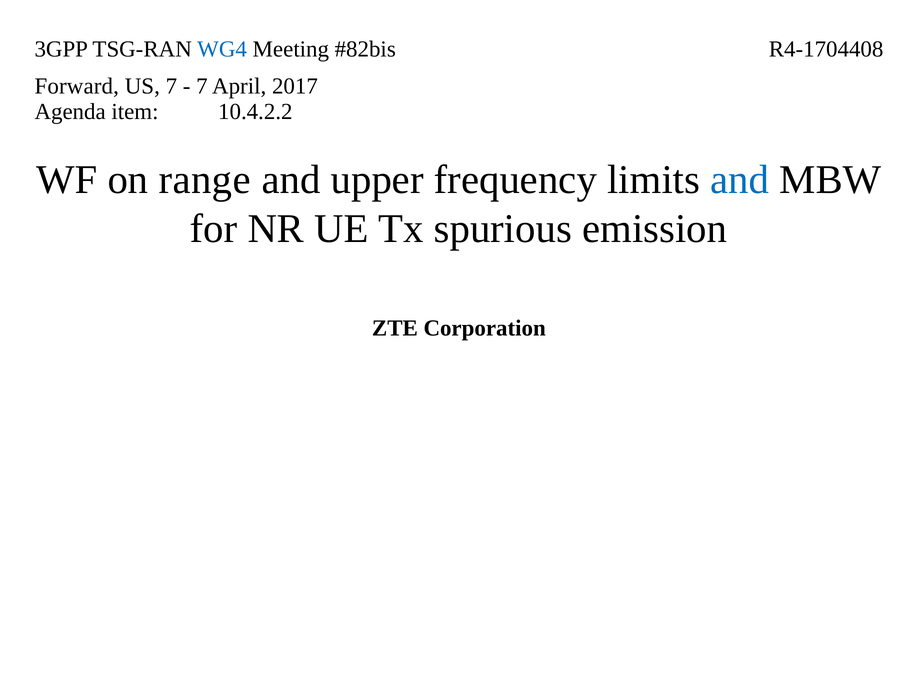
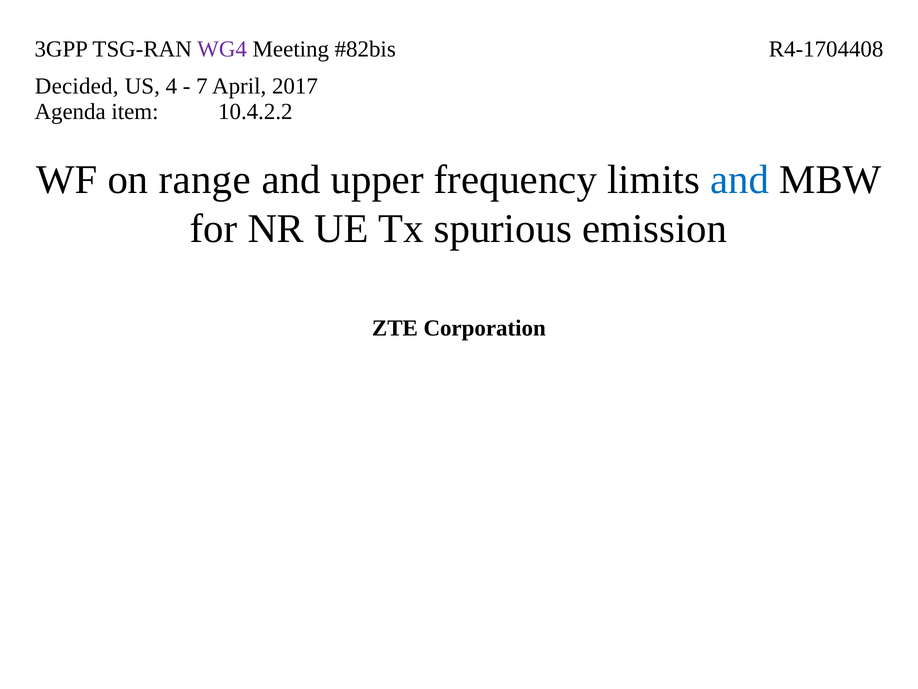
WG4 colour: blue -> purple
Forward: Forward -> Decided
US 7: 7 -> 4
